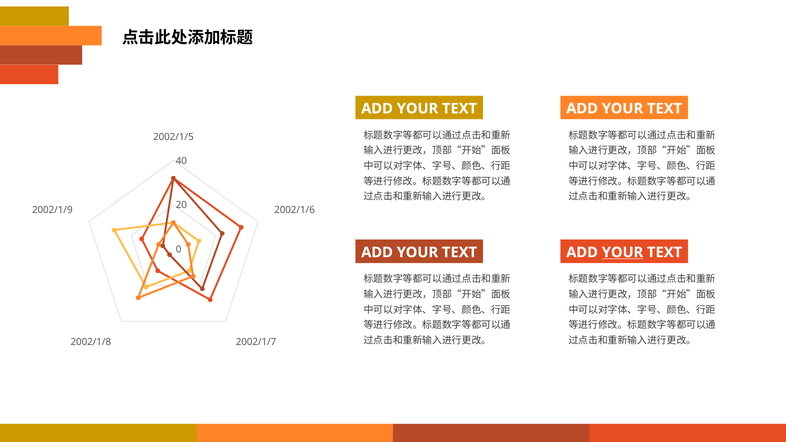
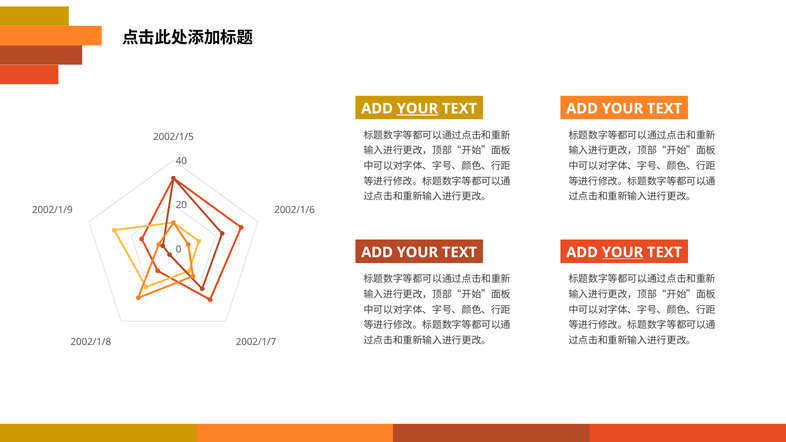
YOUR at (417, 109) underline: none -> present
